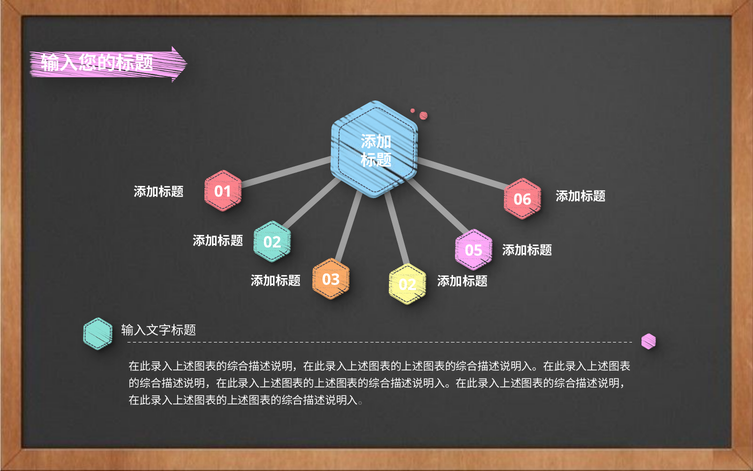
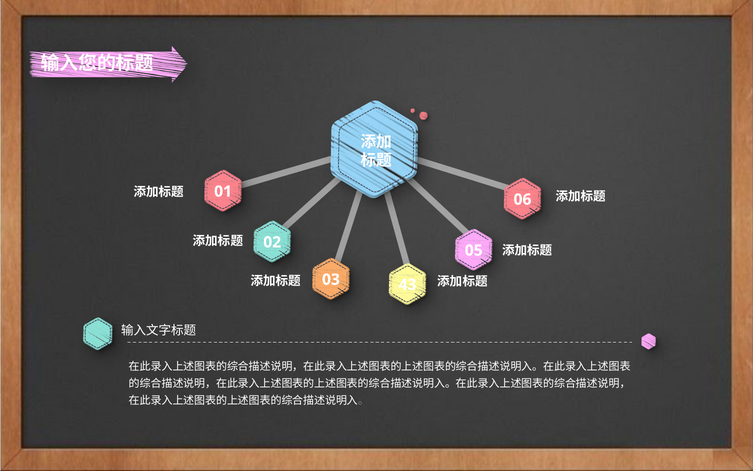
03 02: 02 -> 43
